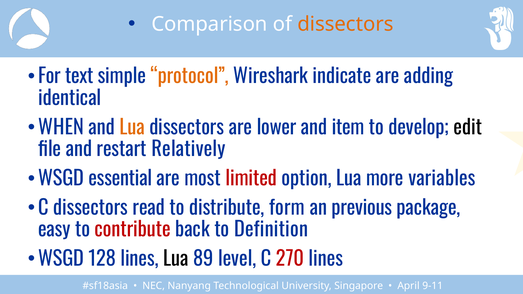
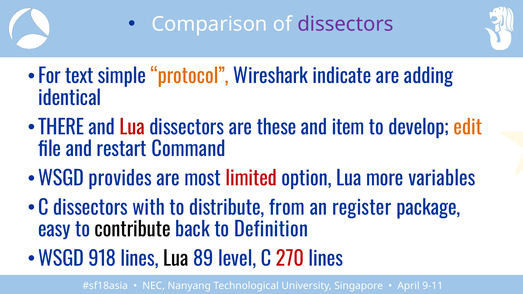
dissectors at (345, 24) colour: orange -> purple
WHEN: WHEN -> THERE
Lua at (132, 128) colour: orange -> red
lower: lower -> these
edit colour: black -> orange
Relatively: Relatively -> Command
essential: essential -> provides
read: read -> with
form: form -> from
previous: previous -> register
contribute colour: red -> black
128: 128 -> 918
